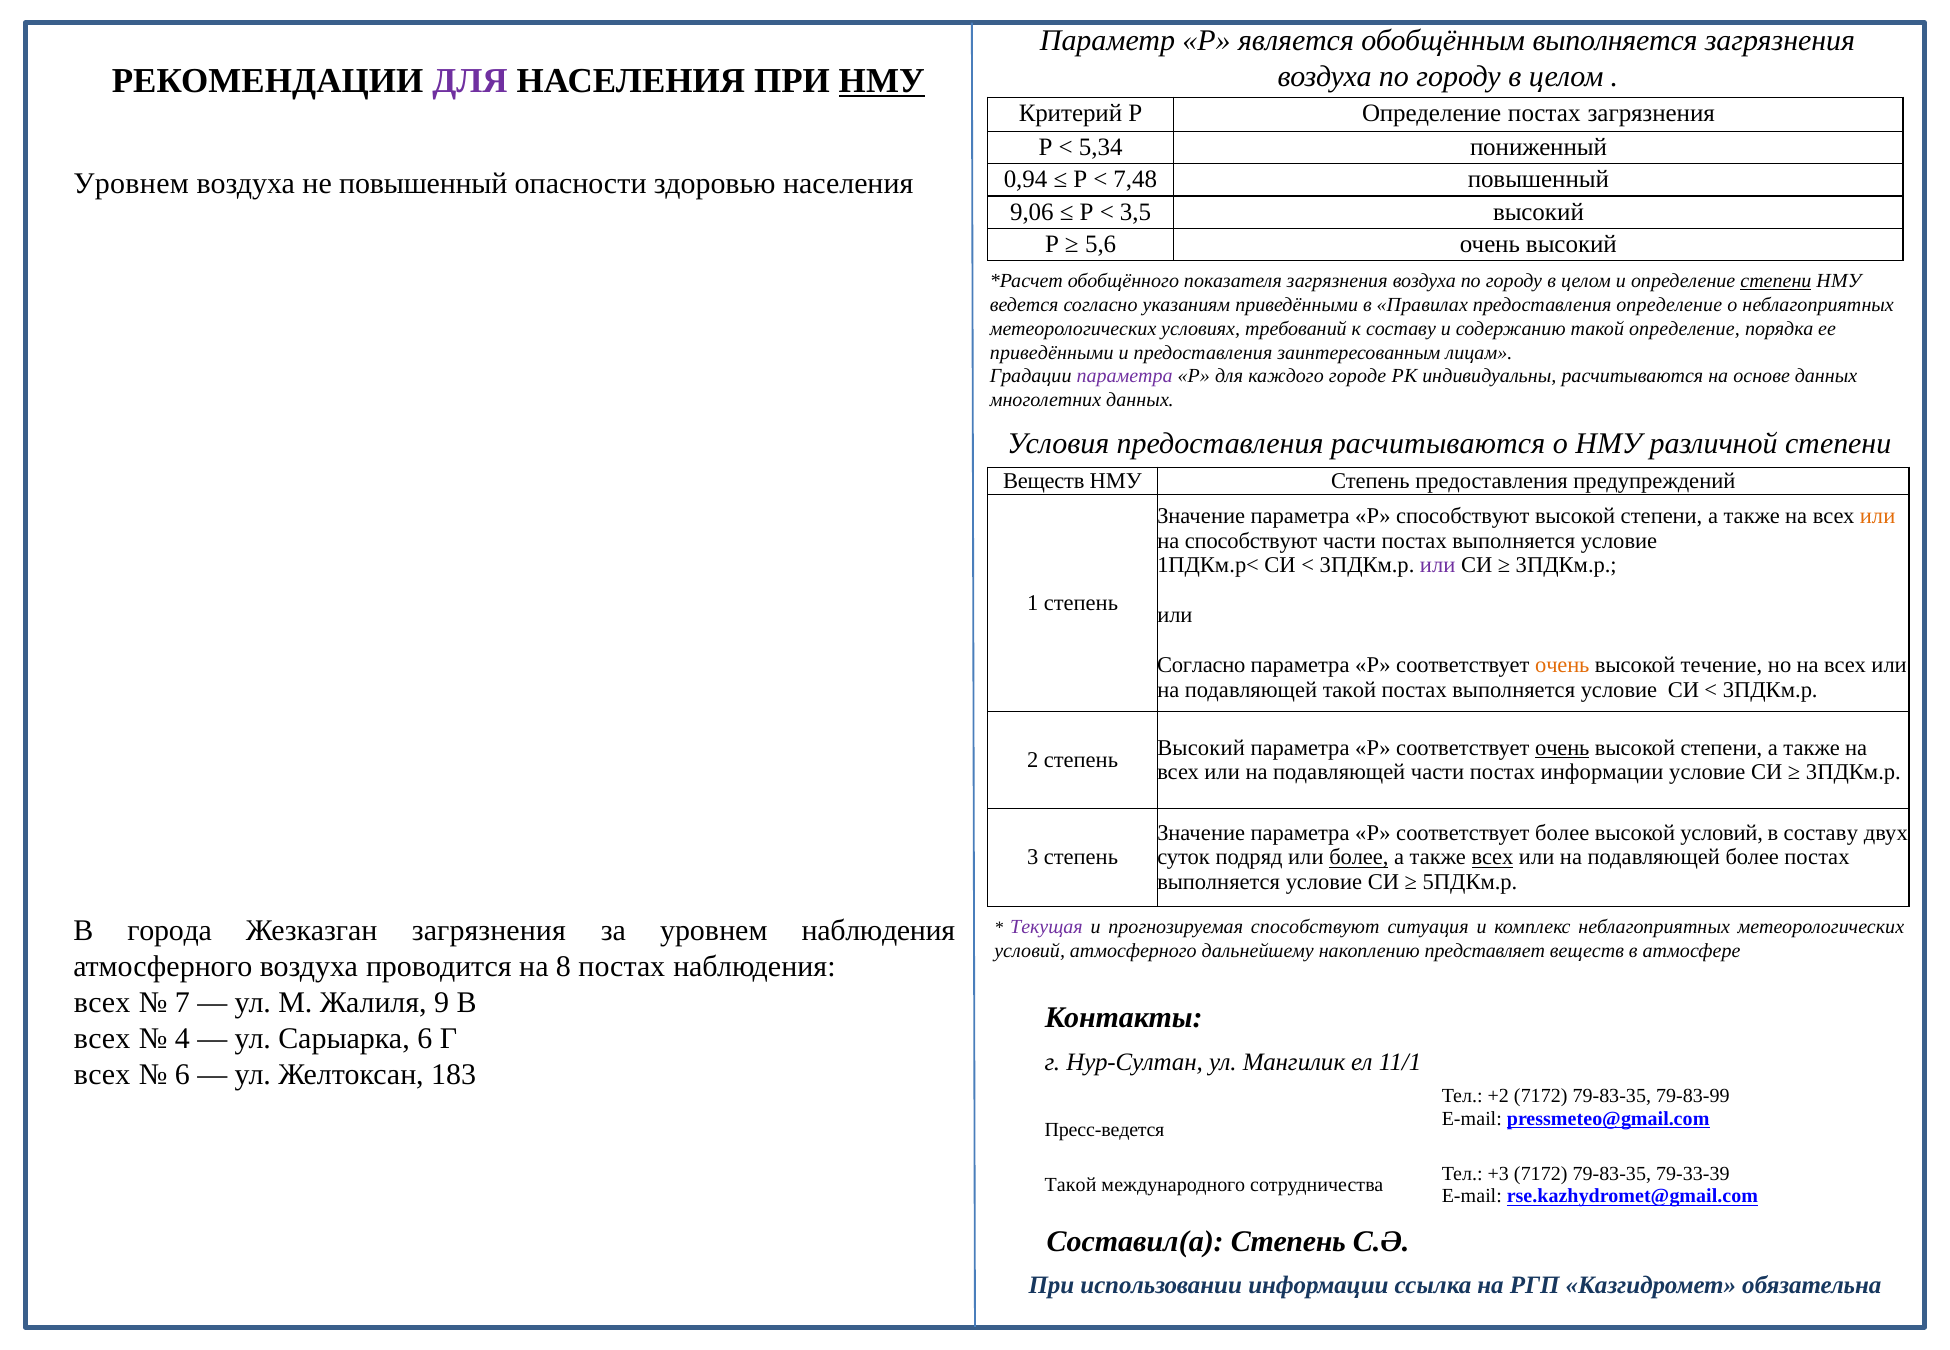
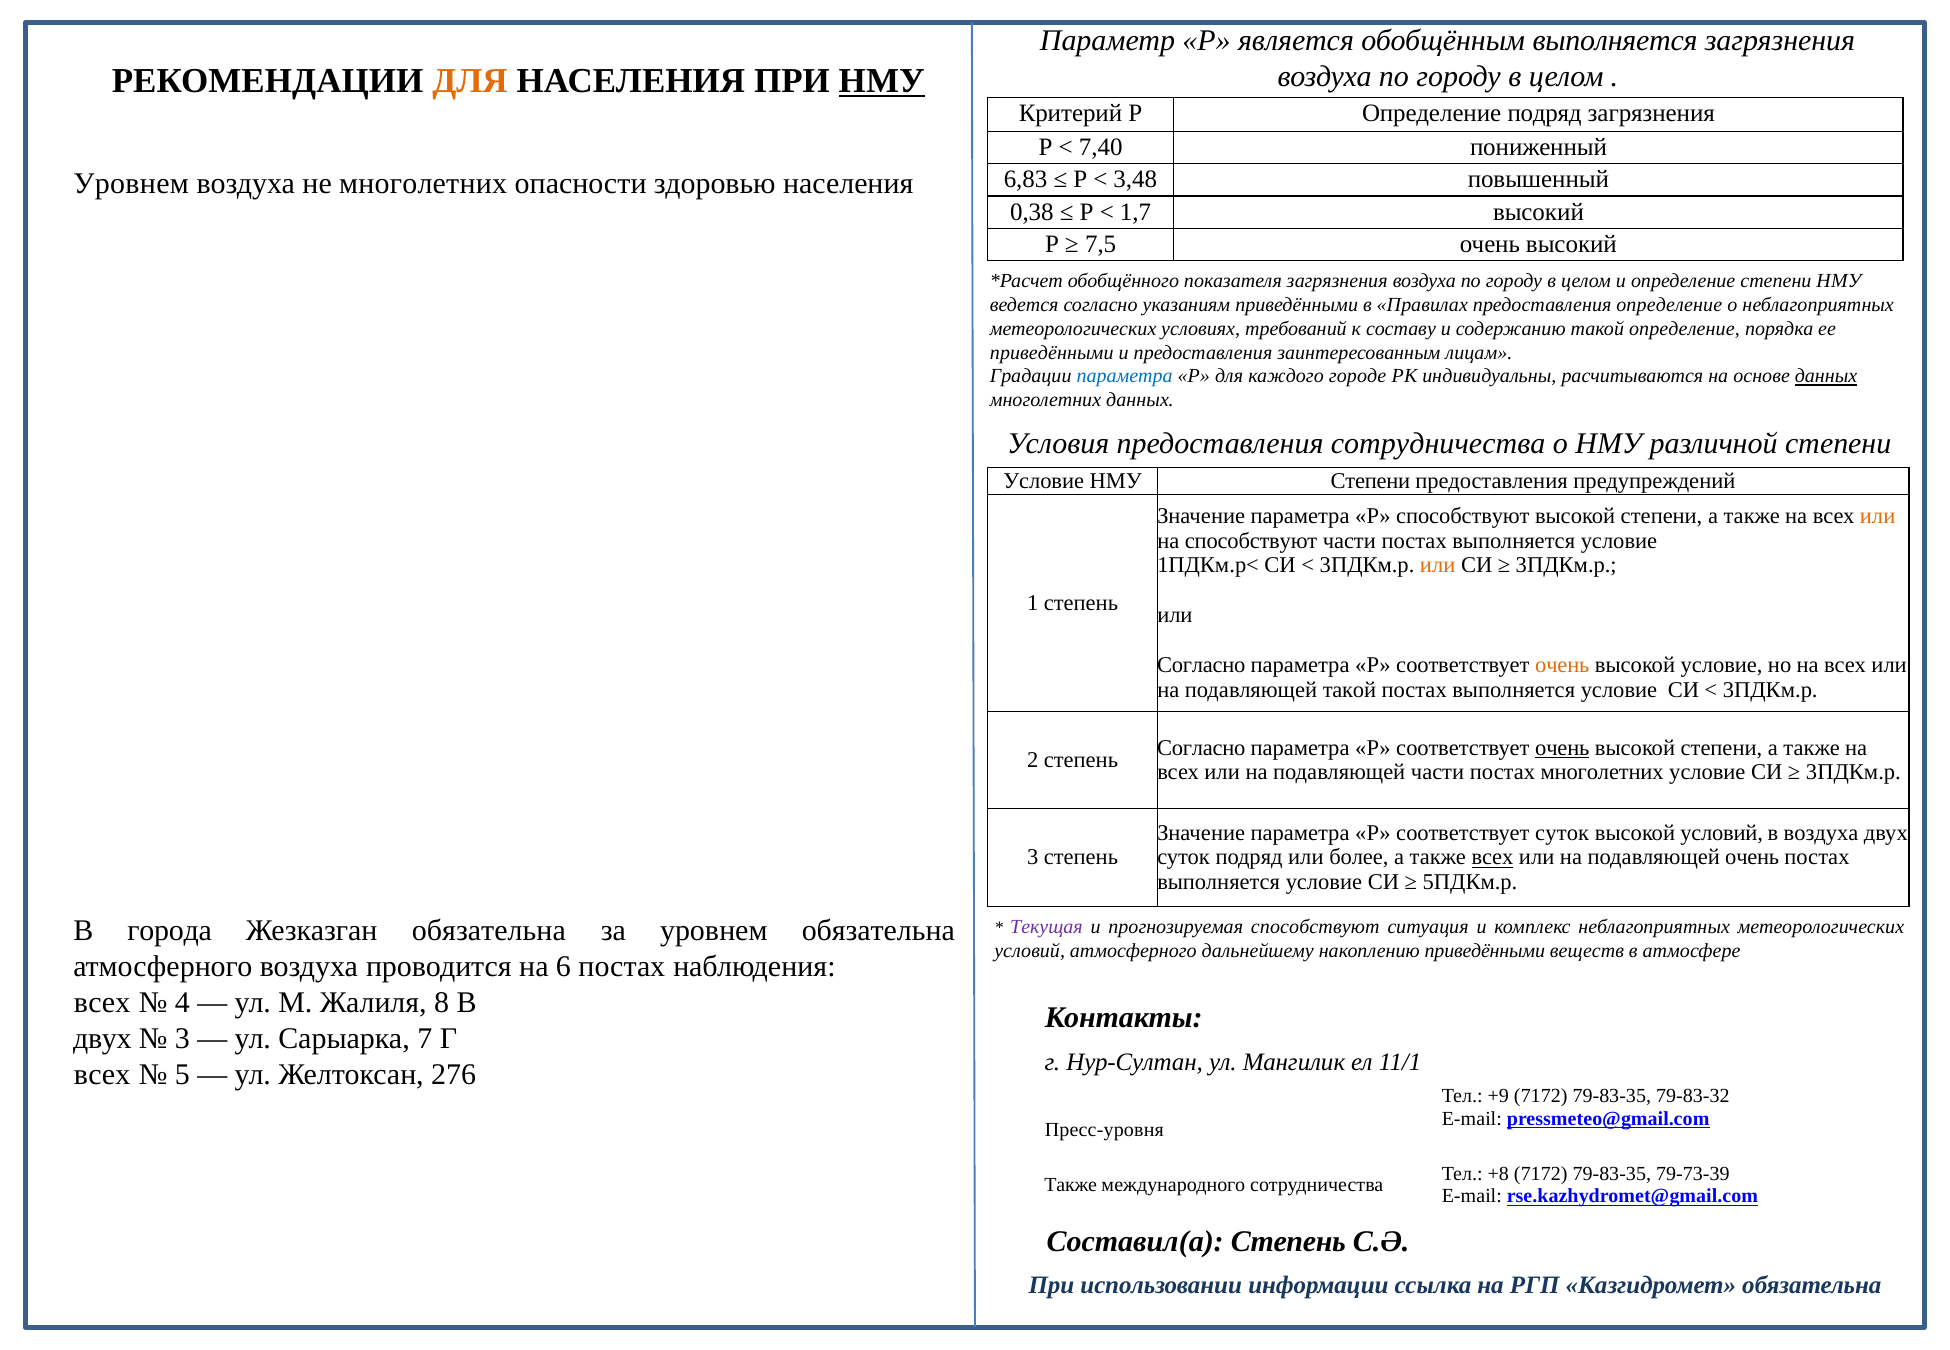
ДЛЯ at (470, 81) colour: purple -> orange
Определение постах: постах -> подряд
5,34: 5,34 -> 7,40
0,94: 0,94 -> 6,83
7,48: 7,48 -> 3,48
не повышенный: повышенный -> многолетних
9,06: 9,06 -> 0,38
3,5: 3,5 -> 1,7
5,6: 5,6 -> 7,5
степени at (1776, 281) underline: present -> none
параметра at (1125, 376) colour: purple -> blue
данных at (1826, 376) underline: none -> present
предоставления расчитываются: расчитываются -> сотрудничества
Веществ at (1044, 481): Веществ -> Условие
НМУ Степень: Степень -> Степени
или at (1438, 566) colour: purple -> orange
высокой течение: течение -> условие
Высокий at (1201, 748): Высокий -> Согласно
постах информации: информации -> многолетних
соответствует более: более -> суток
в составу: составу -> воздуха
более at (1359, 858) underline: present -> none
подавляющей более: более -> очень
Жезказган загрязнения: загрязнения -> обязательна
уровнем наблюдения: наблюдения -> обязательна
накоплению представляет: представляет -> приведёнными
8: 8 -> 6
7: 7 -> 4
9: 9 -> 8
всех at (102, 1039): всех -> двух
4 at (182, 1039): 4 -> 3
Сарыарка 6: 6 -> 7
6 at (182, 1075): 6 -> 5
183: 183 -> 276
+2: +2 -> +9
79-83-99: 79-83-99 -> 79-83-32
Пресс-ведется: Пресс-ведется -> Пресс-уровня
+3: +3 -> +8
79-33-39: 79-33-39 -> 79-73-39
Такой at (1071, 1185): Такой -> Также
